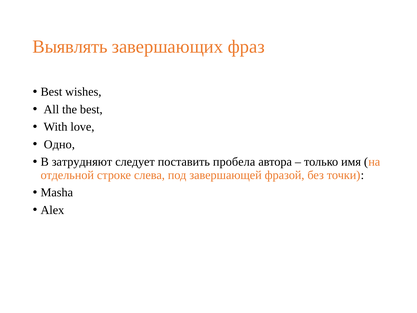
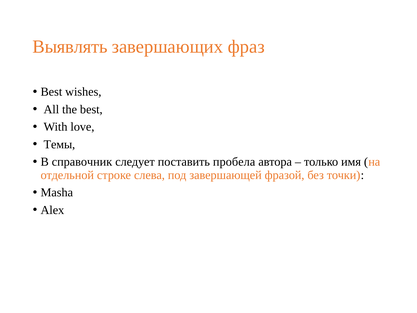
Одно: Одно -> Темы
затрудняют: затрудняют -> справочник
